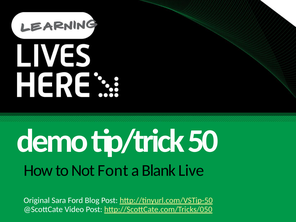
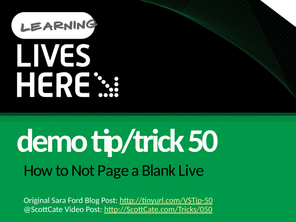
Font: Font -> Page
